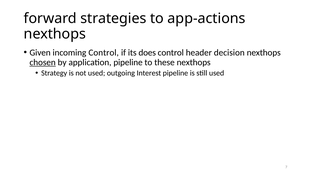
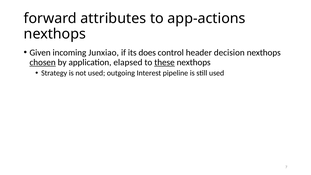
strategies: strategies -> attributes
incoming Control: Control -> Junxiao
application pipeline: pipeline -> elapsed
these underline: none -> present
